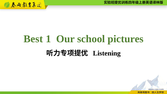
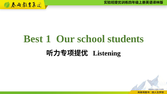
pictures: pictures -> students
